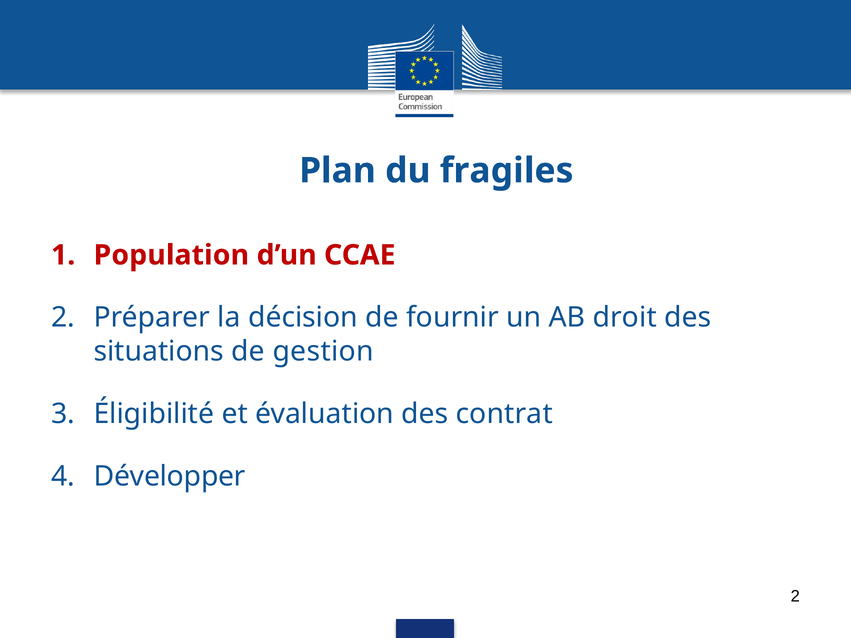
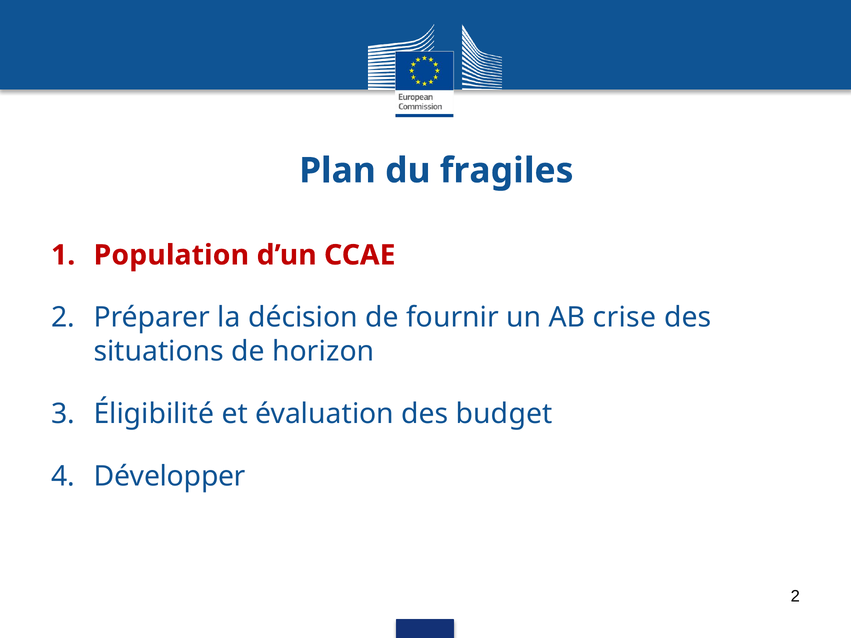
droit: droit -> crise
gestion: gestion -> horizon
contrat: contrat -> budget
